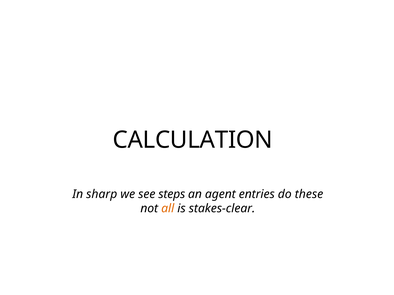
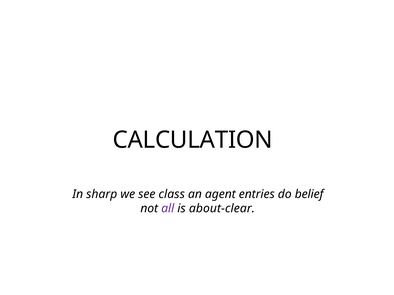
steps: steps -> class
these: these -> belief
all colour: orange -> purple
stakes-clear: stakes-clear -> about-clear
